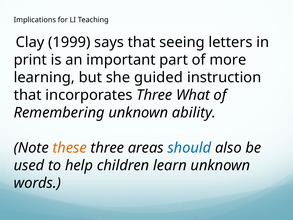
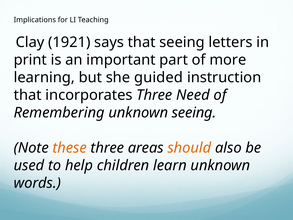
1999: 1999 -> 1921
What: What -> Need
unknown ability: ability -> seeing
should colour: blue -> orange
